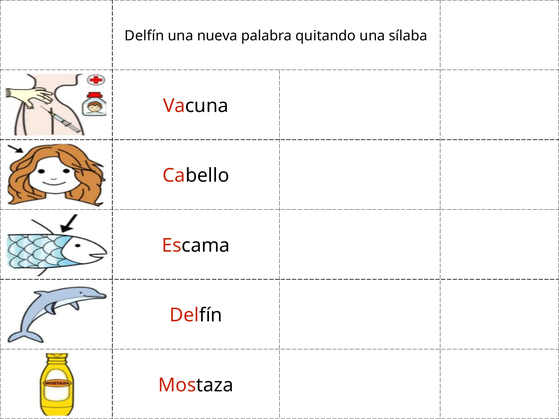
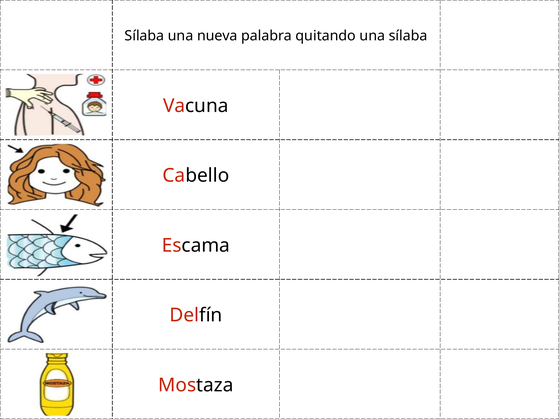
Delfín at (144, 36): Delfín -> Sílaba
